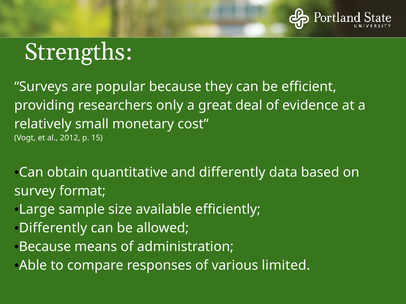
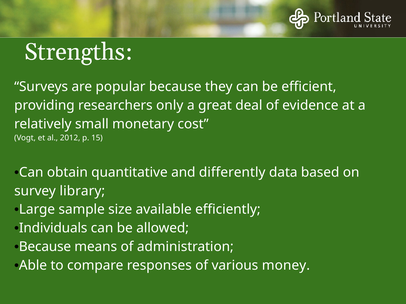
format: format -> library
Differently at (53, 229): Differently -> Individuals
limited: limited -> money
